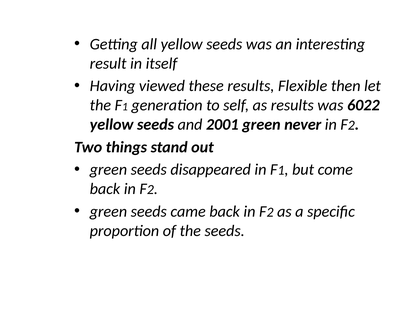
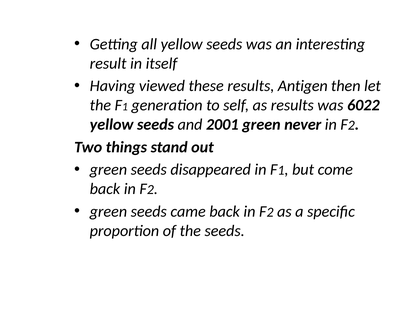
Flexible: Flexible -> Antigen
